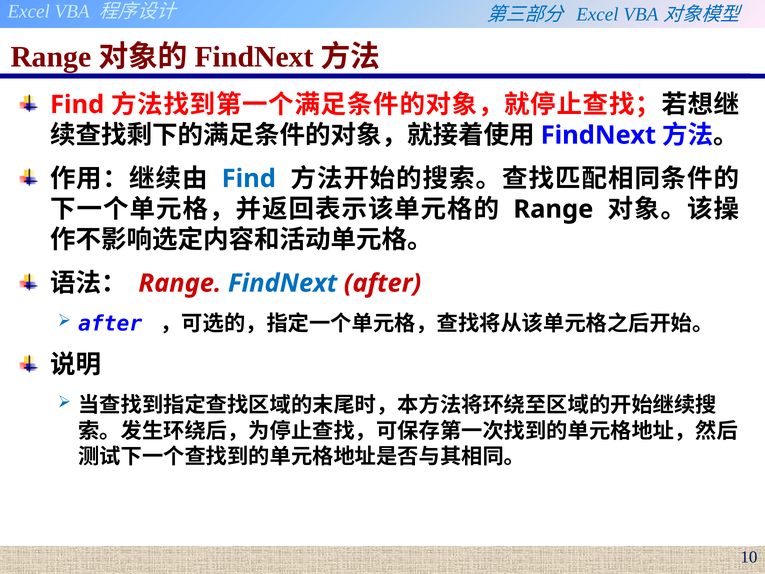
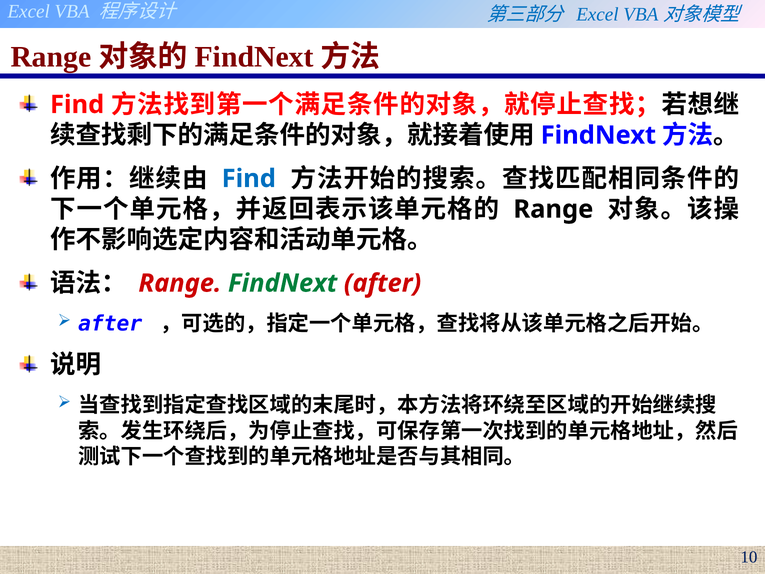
FindNext at (283, 283) colour: blue -> green
